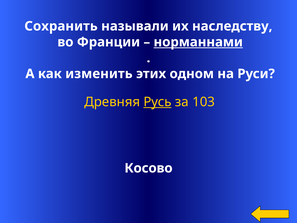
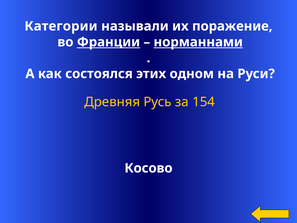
Сохранить: Сохранить -> Категории
наследству: наследству -> поражение
Франции underline: none -> present
изменить: изменить -> состоялся
Русь underline: present -> none
103: 103 -> 154
